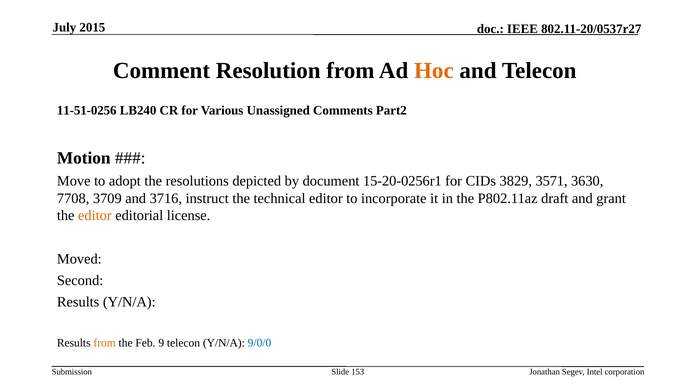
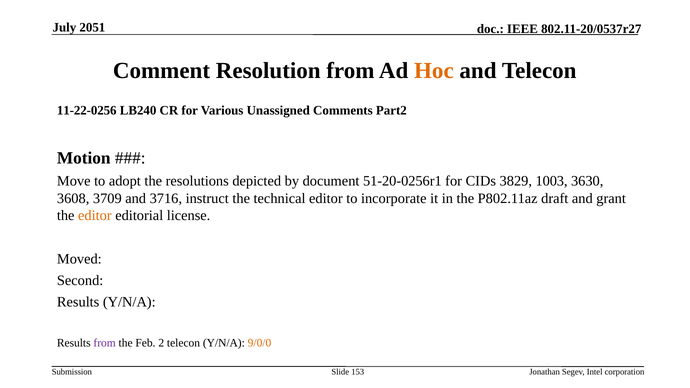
2015: 2015 -> 2051
11-51-0256: 11-51-0256 -> 11-22-0256
15-20-0256r1: 15-20-0256r1 -> 51-20-0256r1
3571: 3571 -> 1003
7708: 7708 -> 3608
from at (105, 343) colour: orange -> purple
9: 9 -> 2
9/0/0 colour: blue -> orange
